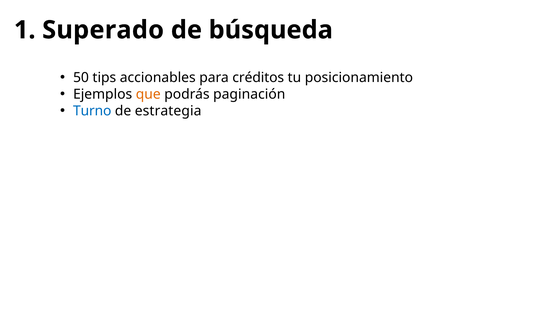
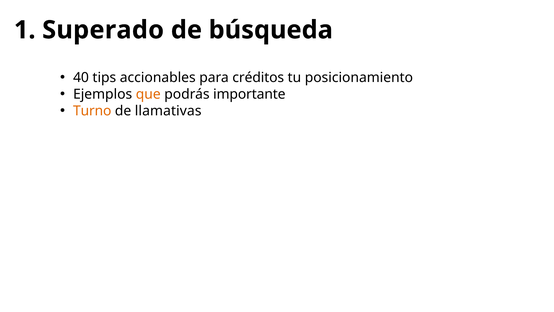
50: 50 -> 40
paginación: paginación -> importante
Turno colour: blue -> orange
estrategia: estrategia -> llamativas
